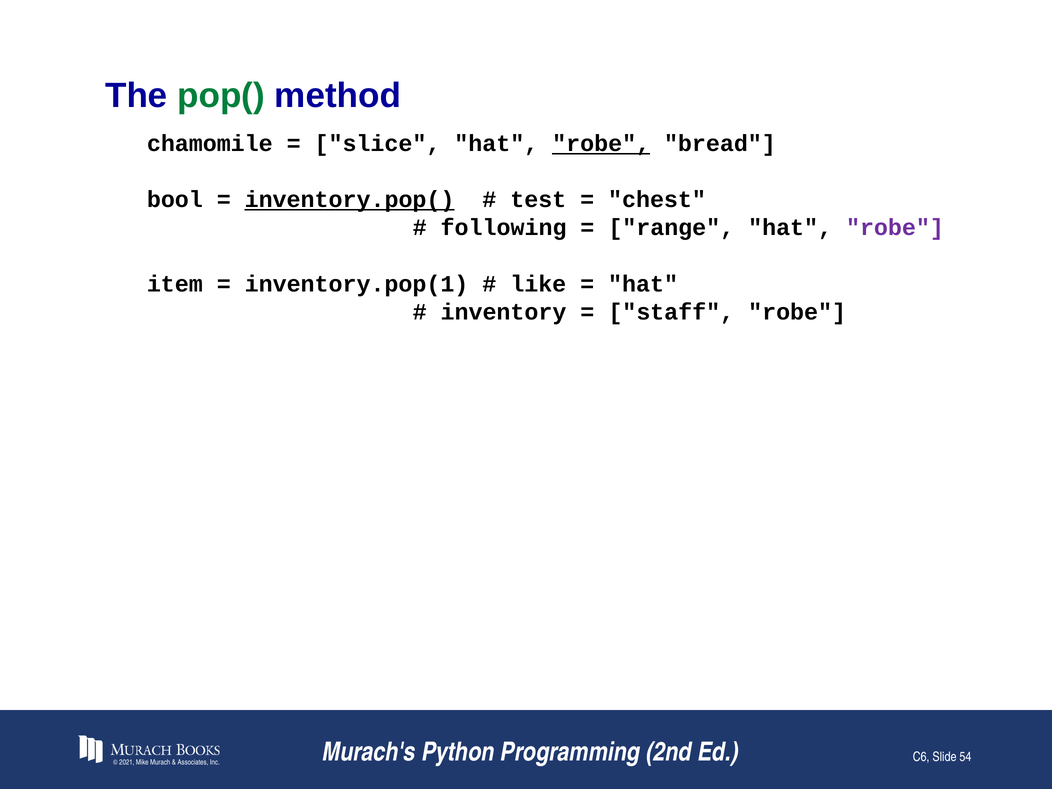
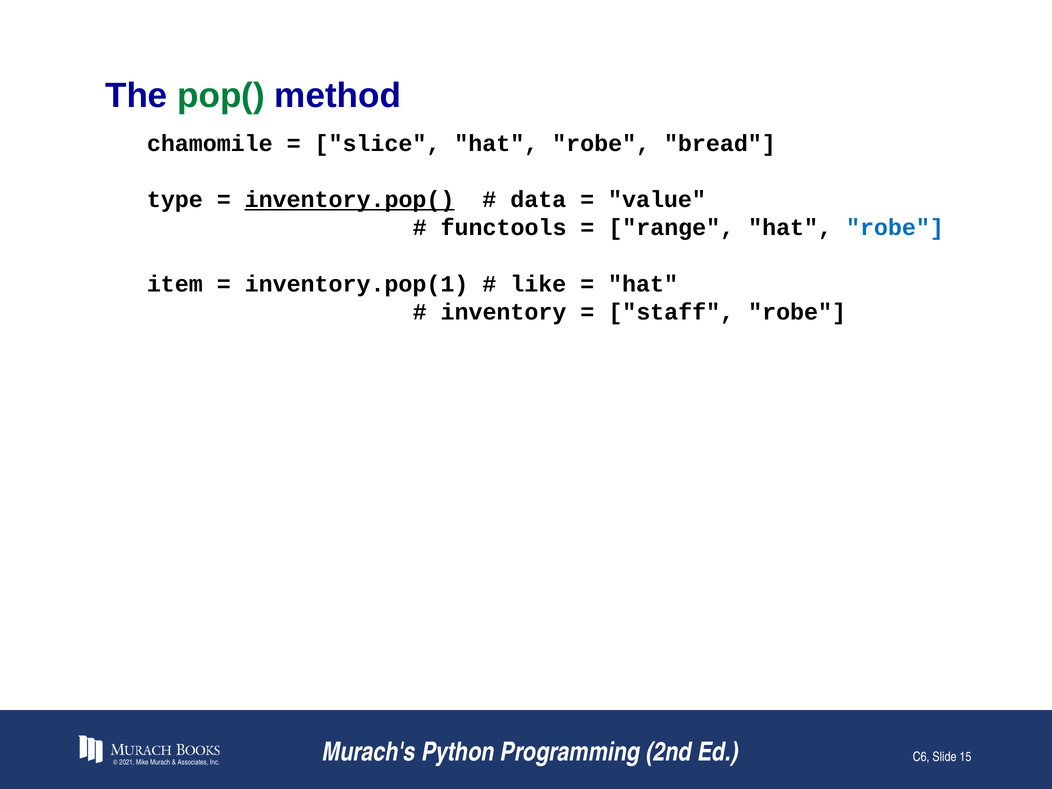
robe at (601, 144) underline: present -> none
bool: bool -> type
test: test -> data
chest: chest -> value
following: following -> functools
robe at (895, 228) colour: purple -> blue
54: 54 -> 15
